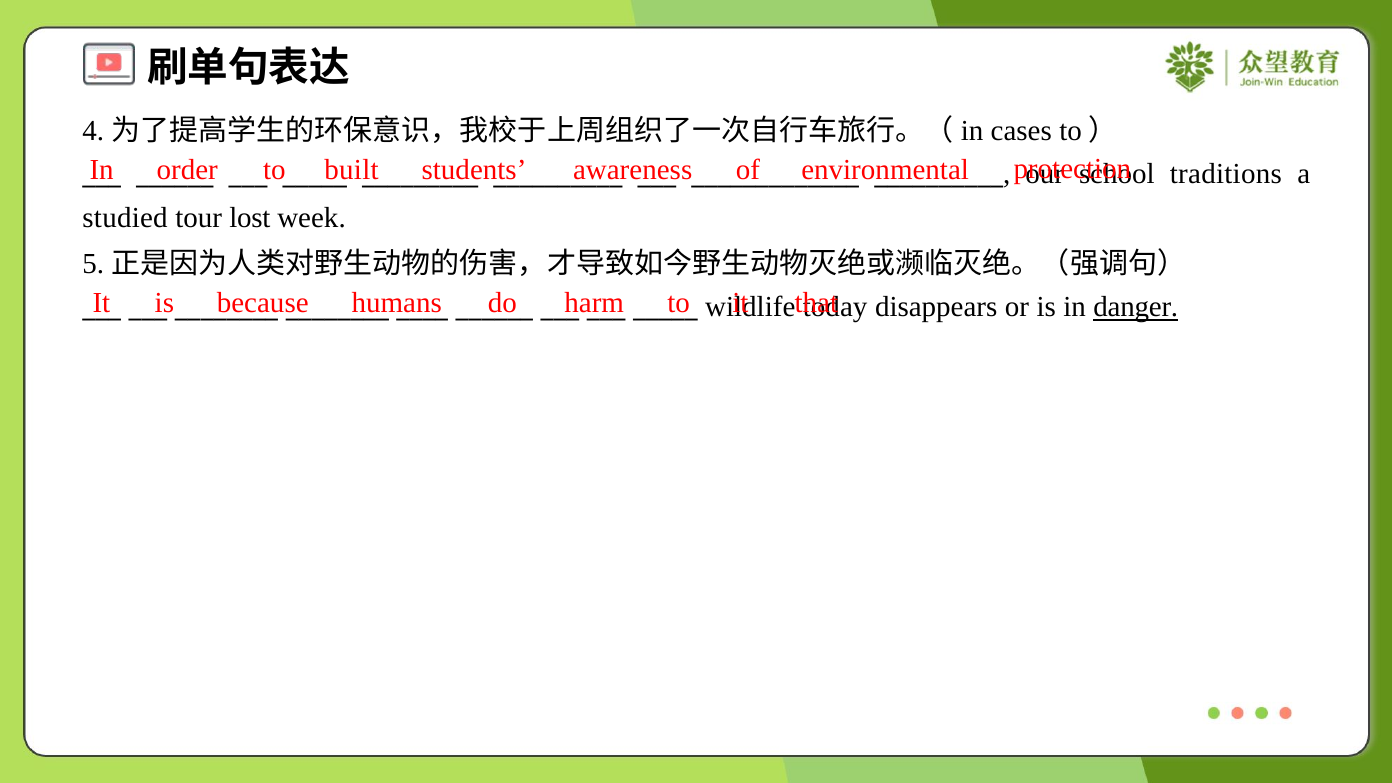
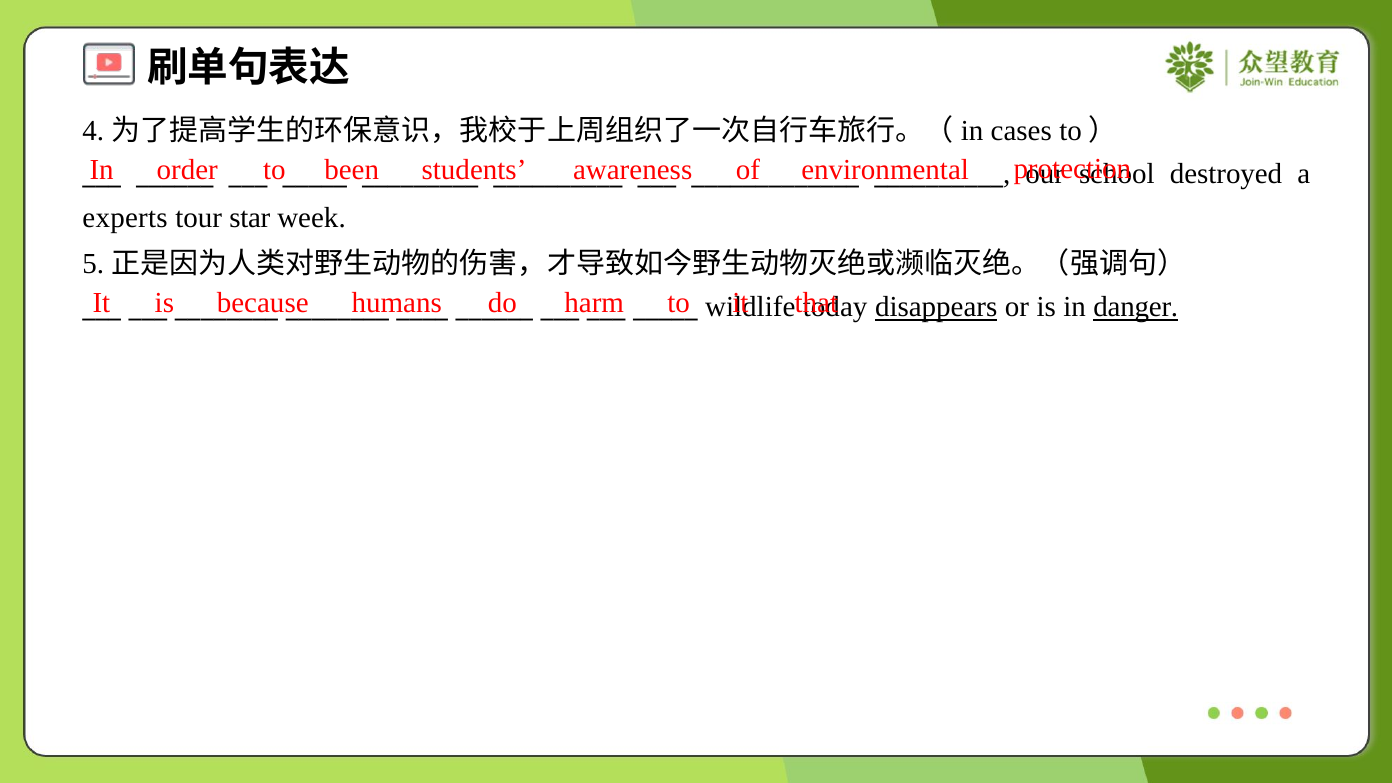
built: built -> been
traditions: traditions -> destroyed
studied: studied -> experts
lost: lost -> star
disappears underline: none -> present
